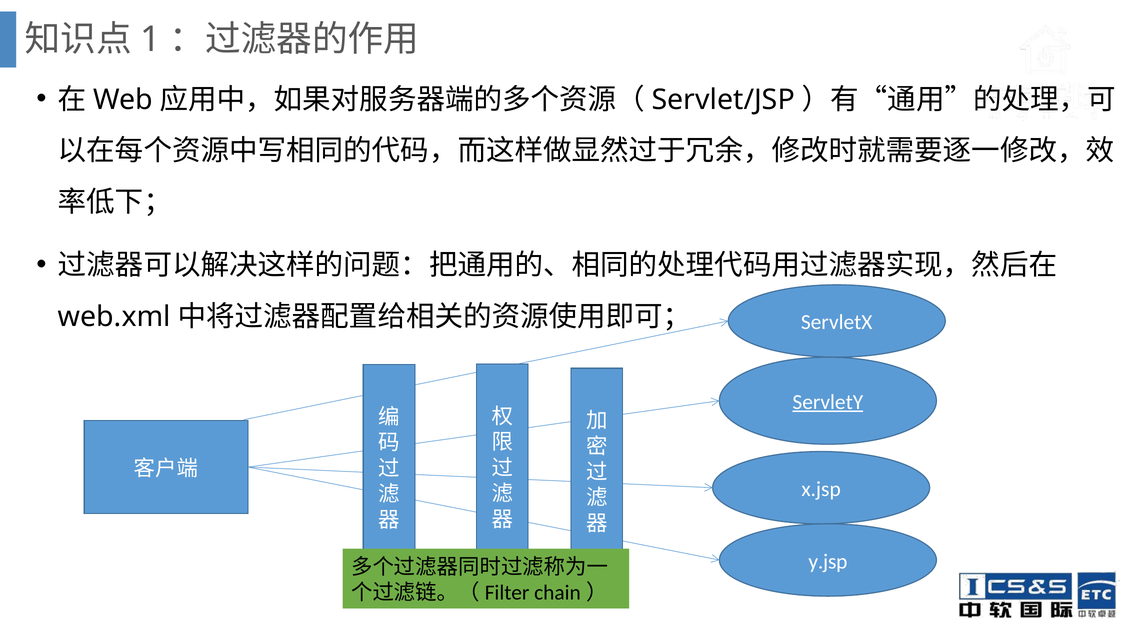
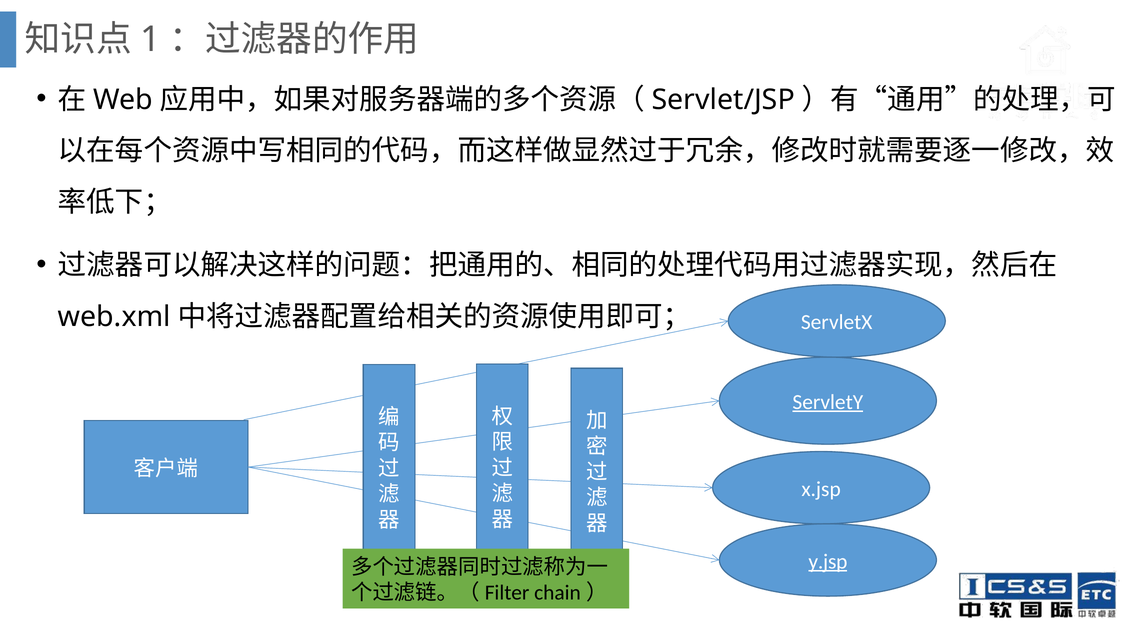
y.jsp underline: none -> present
